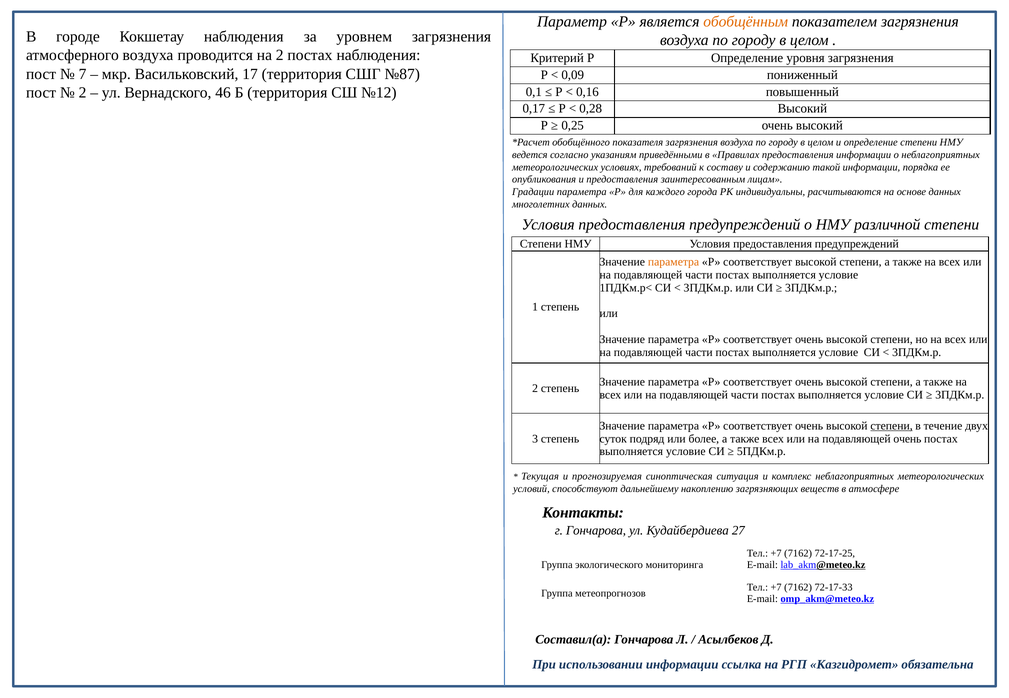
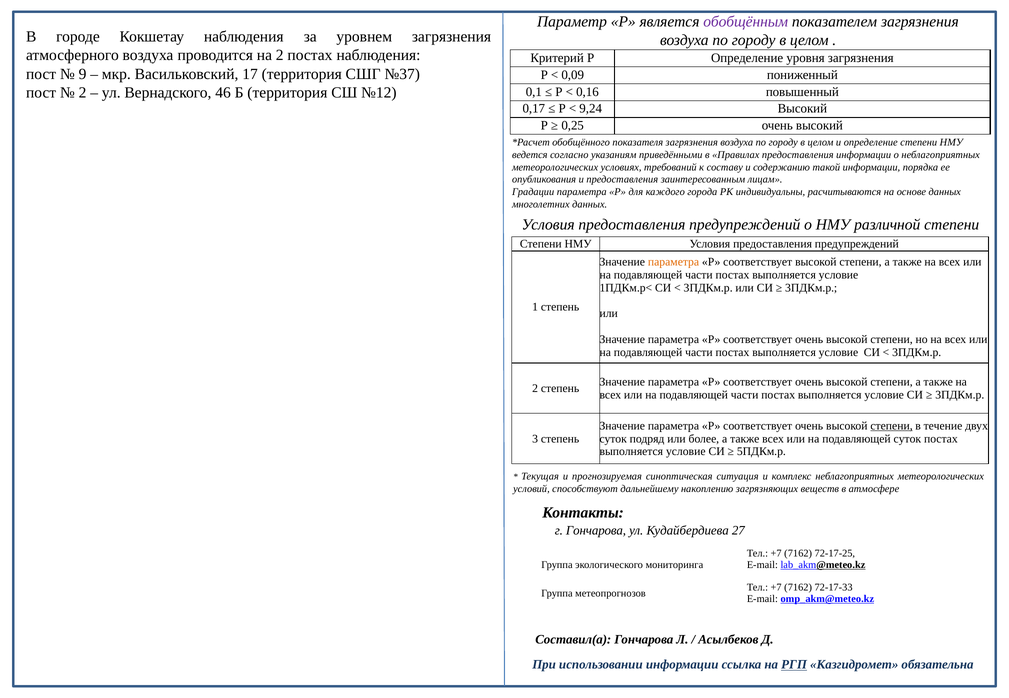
обобщённым colour: orange -> purple
7: 7 -> 9
№87: №87 -> №37
0,28: 0,28 -> 9,24
подавляющей очень: очень -> суток
РГП underline: none -> present
